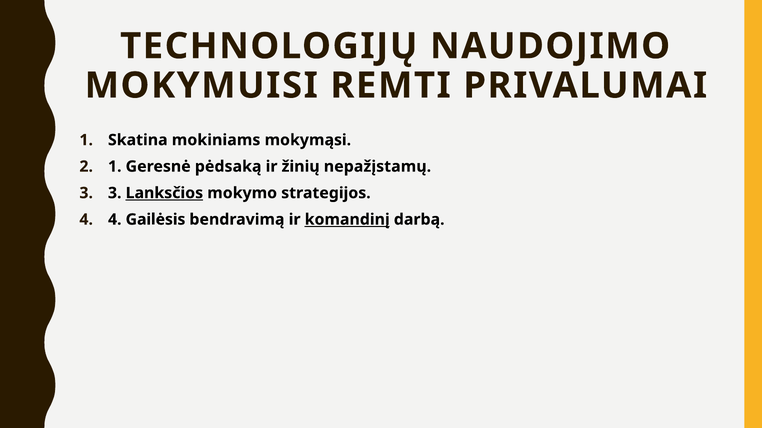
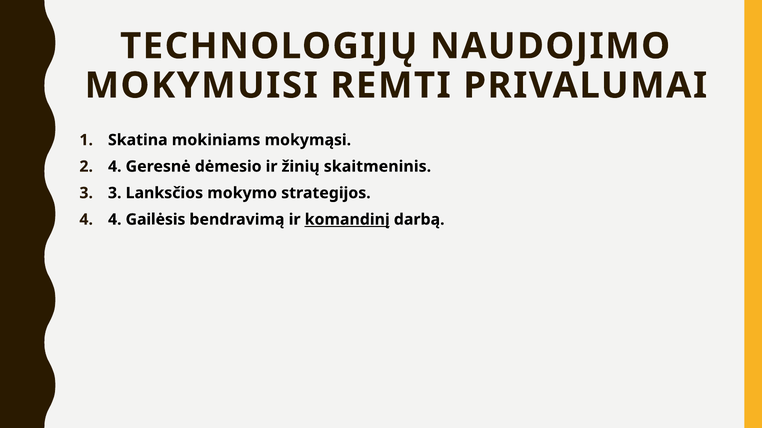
2 1: 1 -> 4
pėdsaką: pėdsaką -> dėmesio
nepažįstamų: nepažįstamų -> skaitmeninis
Lanksčios underline: present -> none
